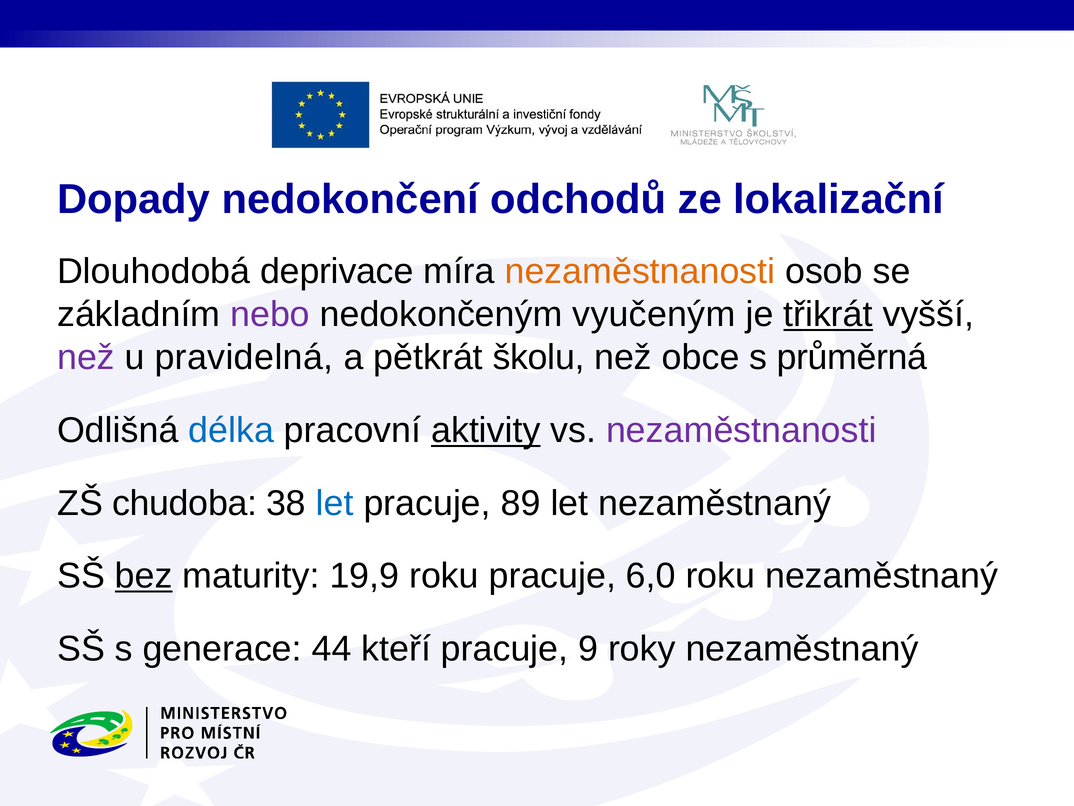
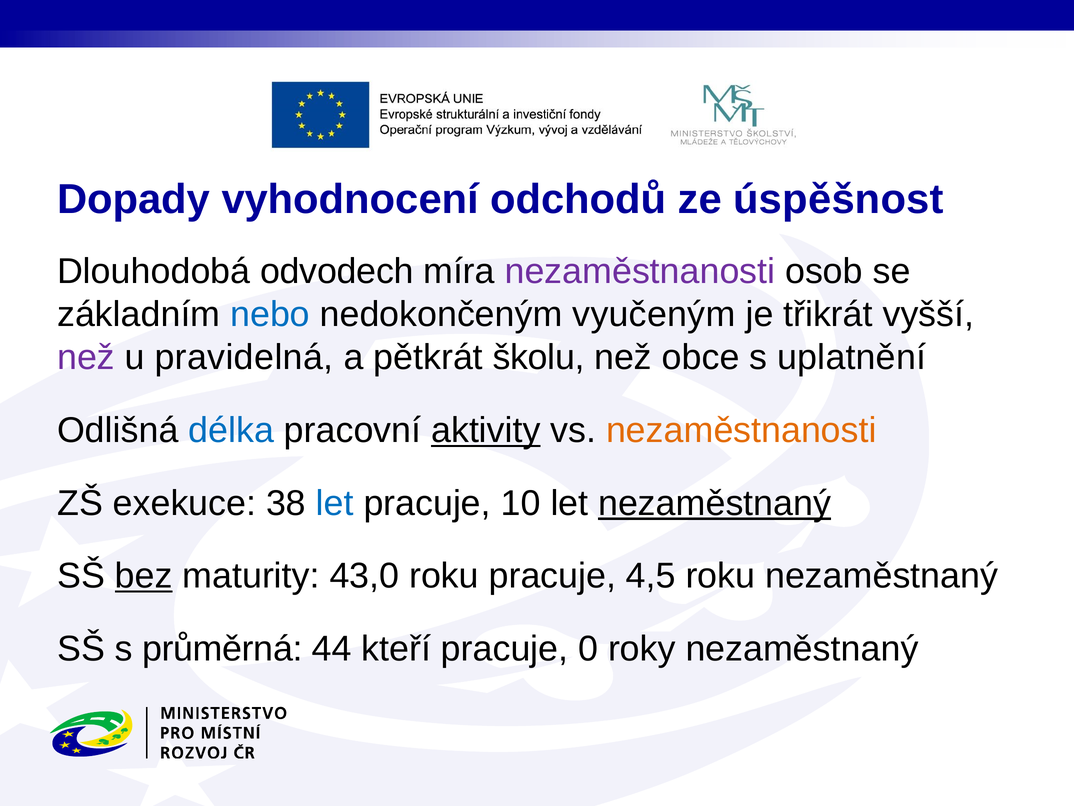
nedokončení: nedokončení -> vyhodnocení
lokalizační: lokalizační -> úspěšnost
deprivace: deprivace -> odvodech
nezaměstnanosti at (640, 271) colour: orange -> purple
nebo colour: purple -> blue
třikrát underline: present -> none
průměrná: průměrná -> uplatnění
nezaměstnanosti at (741, 430) colour: purple -> orange
chudoba: chudoba -> exekuce
89: 89 -> 10
nezaměstnaný at (715, 503) underline: none -> present
19,9: 19,9 -> 43,0
6,0: 6,0 -> 4,5
generace: generace -> průměrná
9: 9 -> 0
